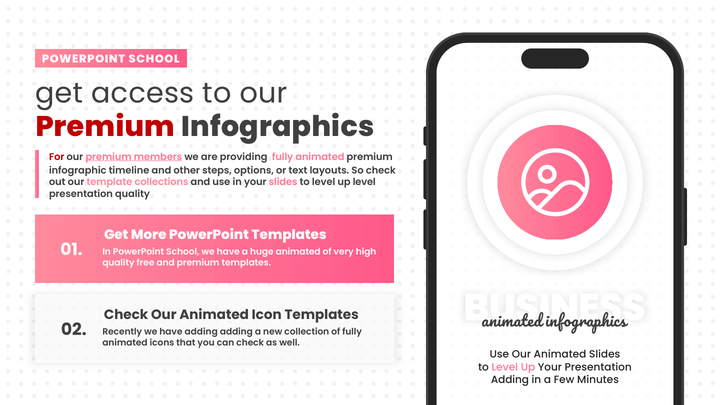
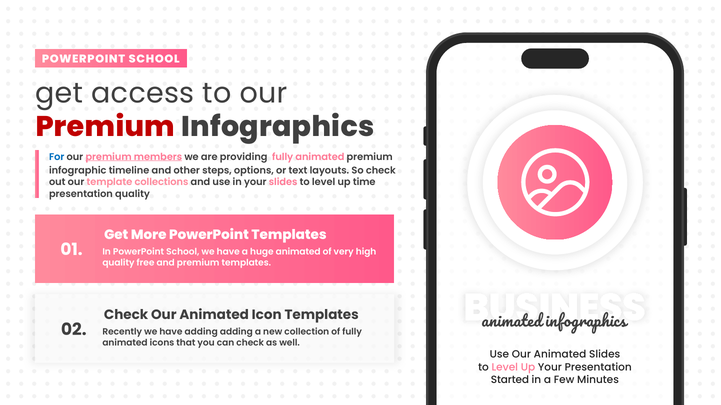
For colour: red -> blue
up level: level -> time
Adding at (510, 380): Adding -> Started
